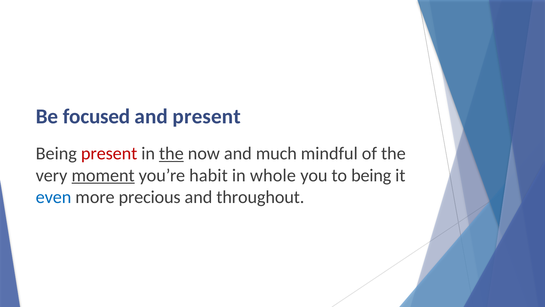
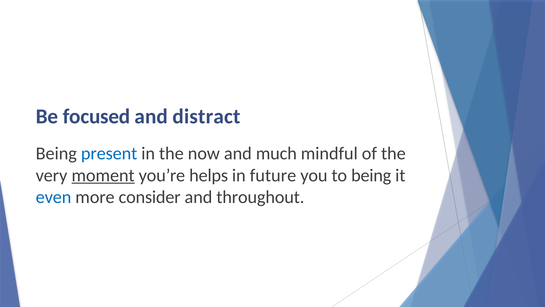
and present: present -> distract
present at (109, 153) colour: red -> blue
the at (171, 153) underline: present -> none
habit: habit -> helps
whole: whole -> future
precious: precious -> consider
